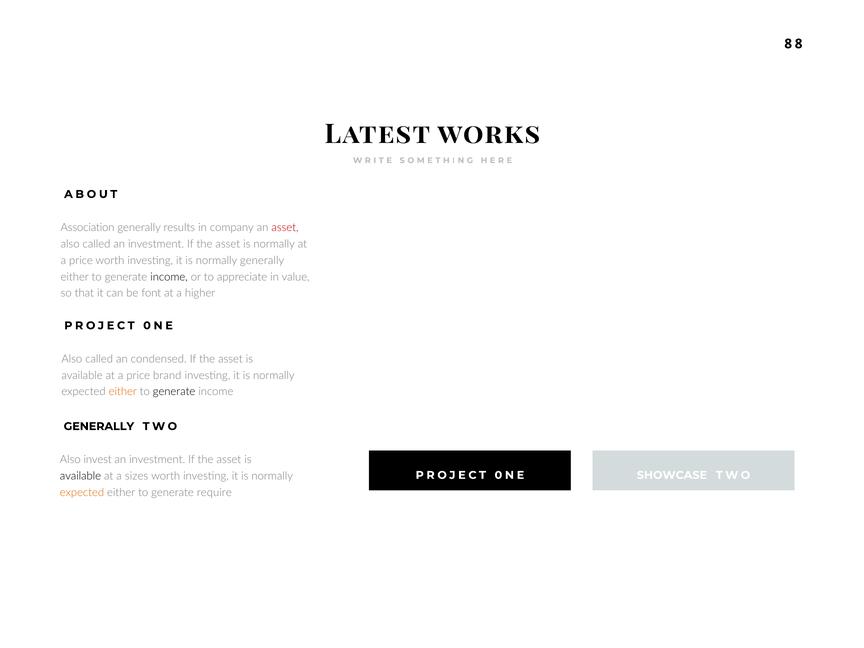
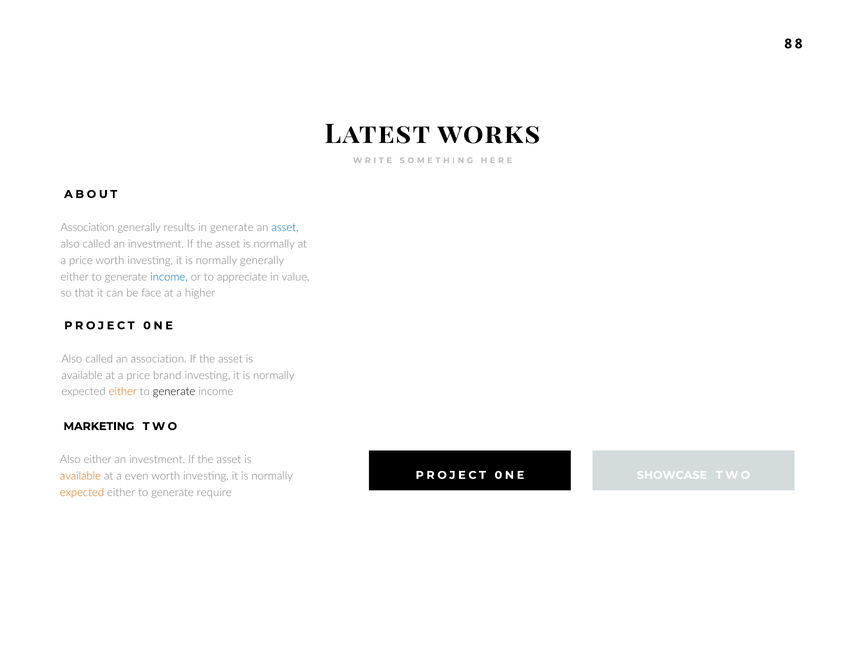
in company: company -> generate
asset at (285, 228) colour: red -> blue
income at (169, 277) colour: black -> blue
font: font -> face
an condensed: condensed -> association
GENERALLY at (99, 426): GENERALLY -> MARKETING
Also invest: invest -> either
available at (80, 476) colour: black -> orange
sizes: sizes -> even
